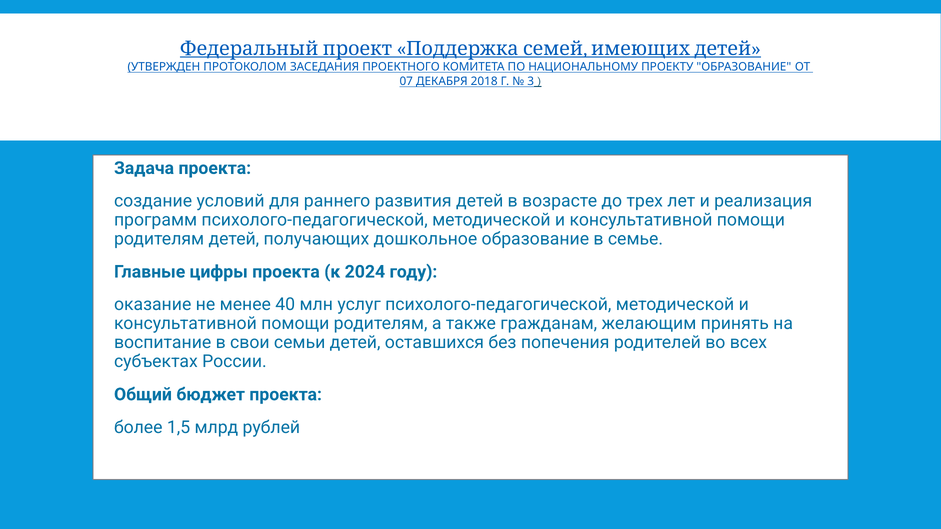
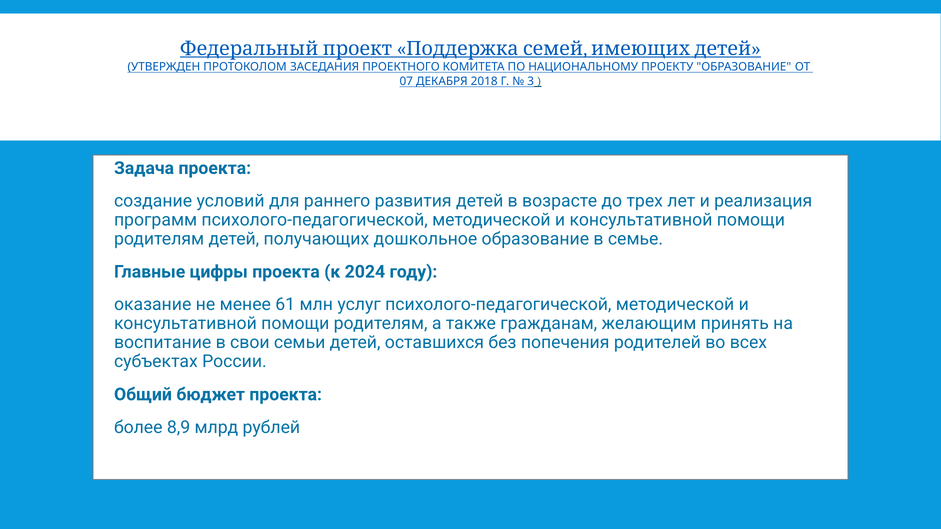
40: 40 -> 61
1,5: 1,5 -> 8,9
